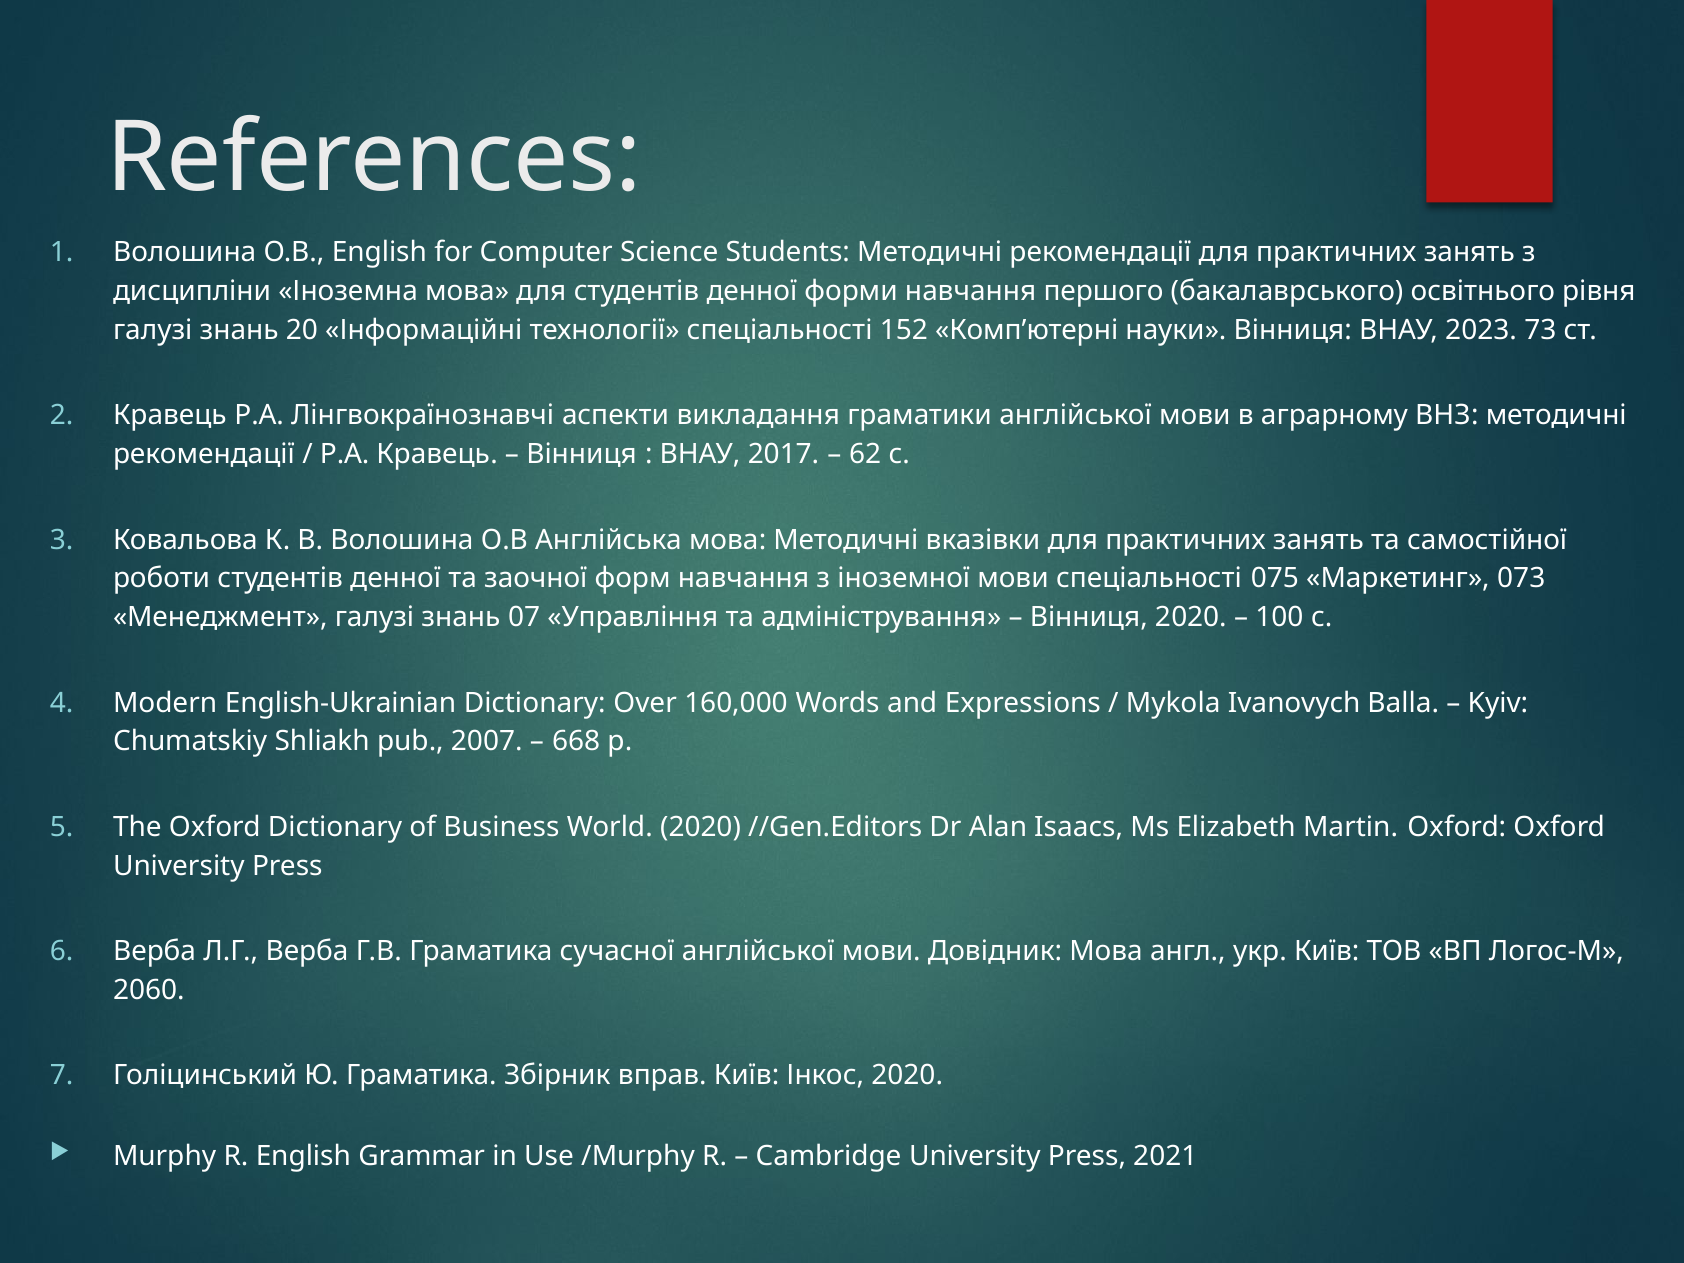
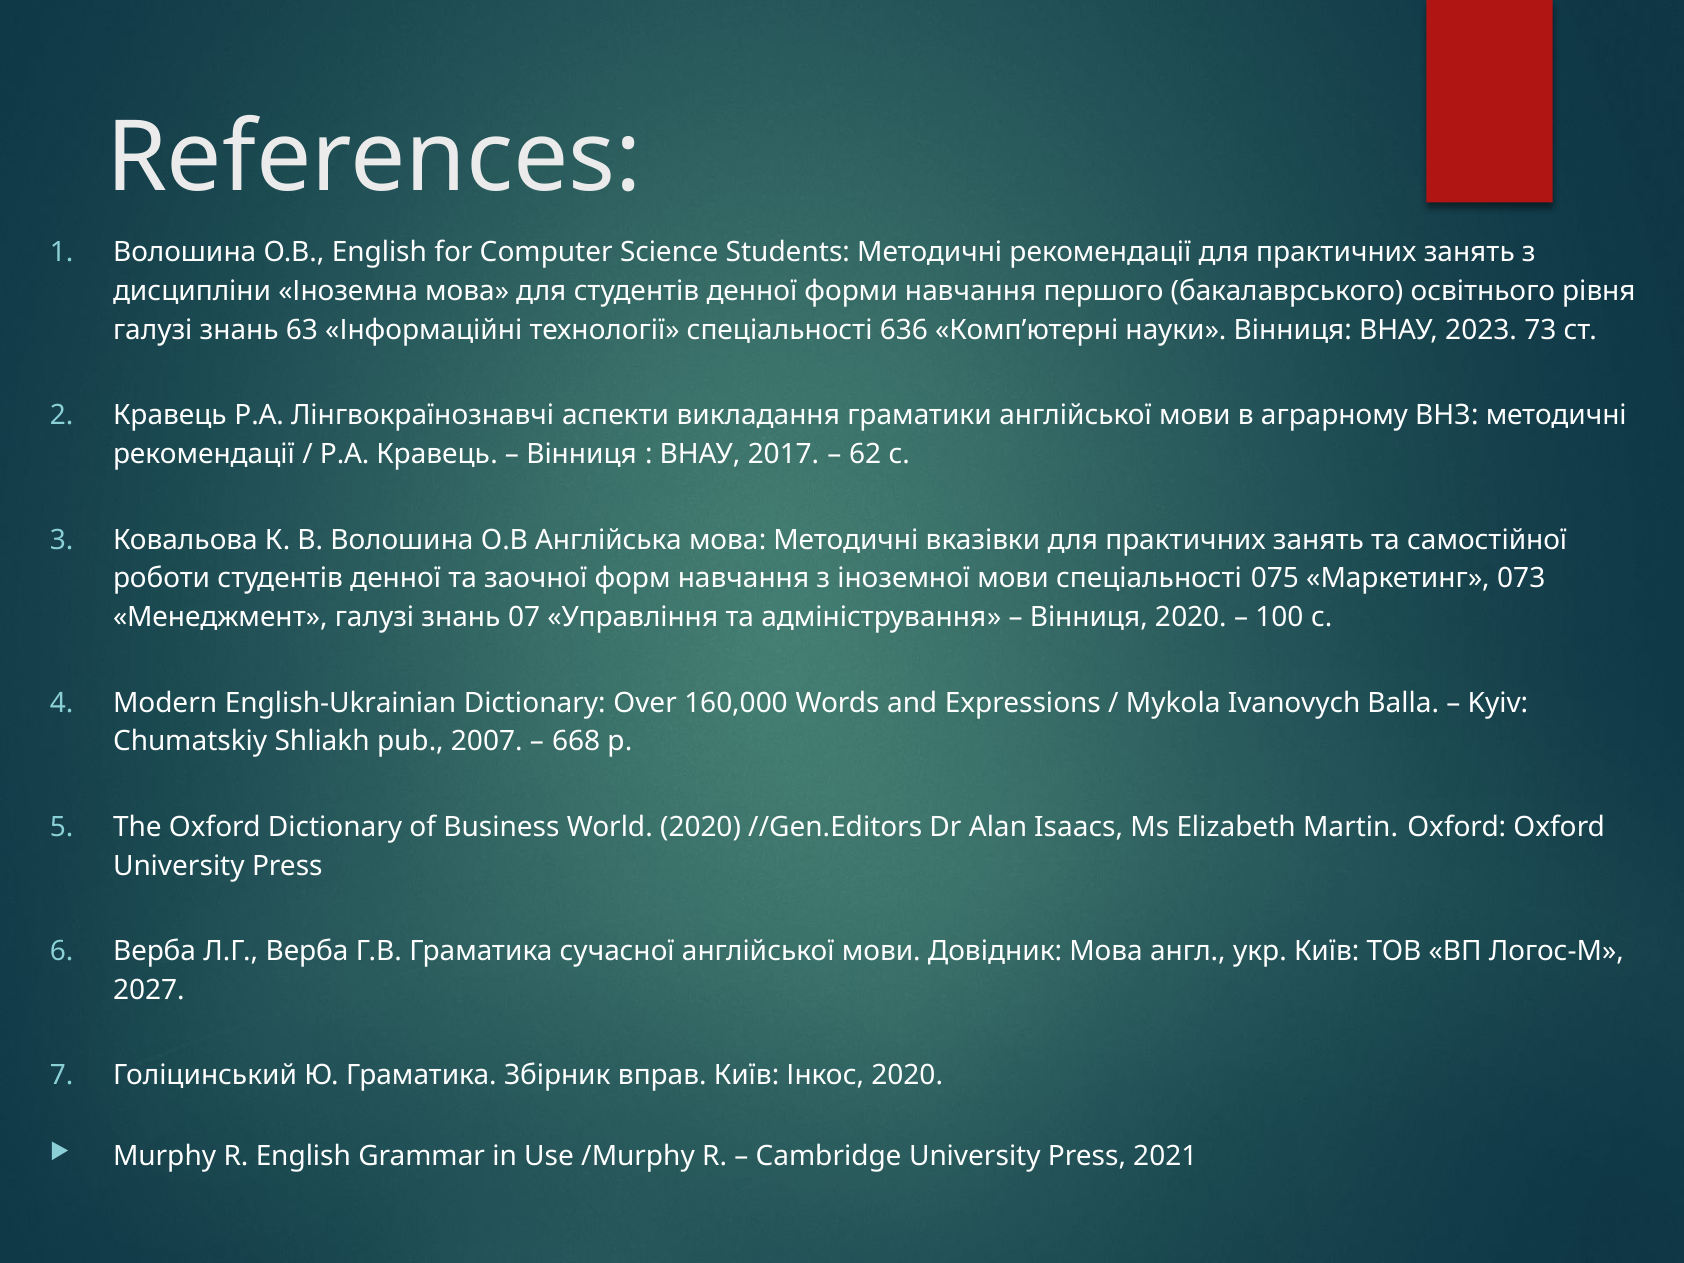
20: 20 -> 63
152: 152 -> 636
2060: 2060 -> 2027
